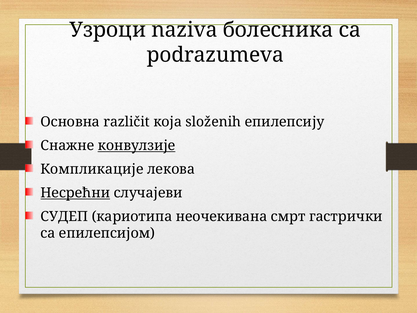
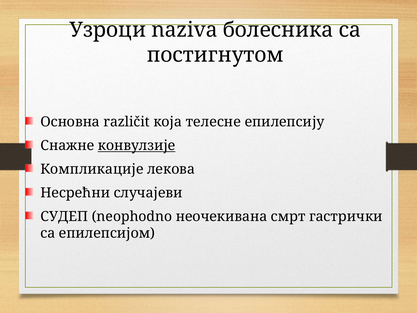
podrazumeva: podrazumeva -> постигнутом
složenih: složenih -> телесне
Несрећни underline: present -> none
кариотипа: кариотипа -> neophodno
